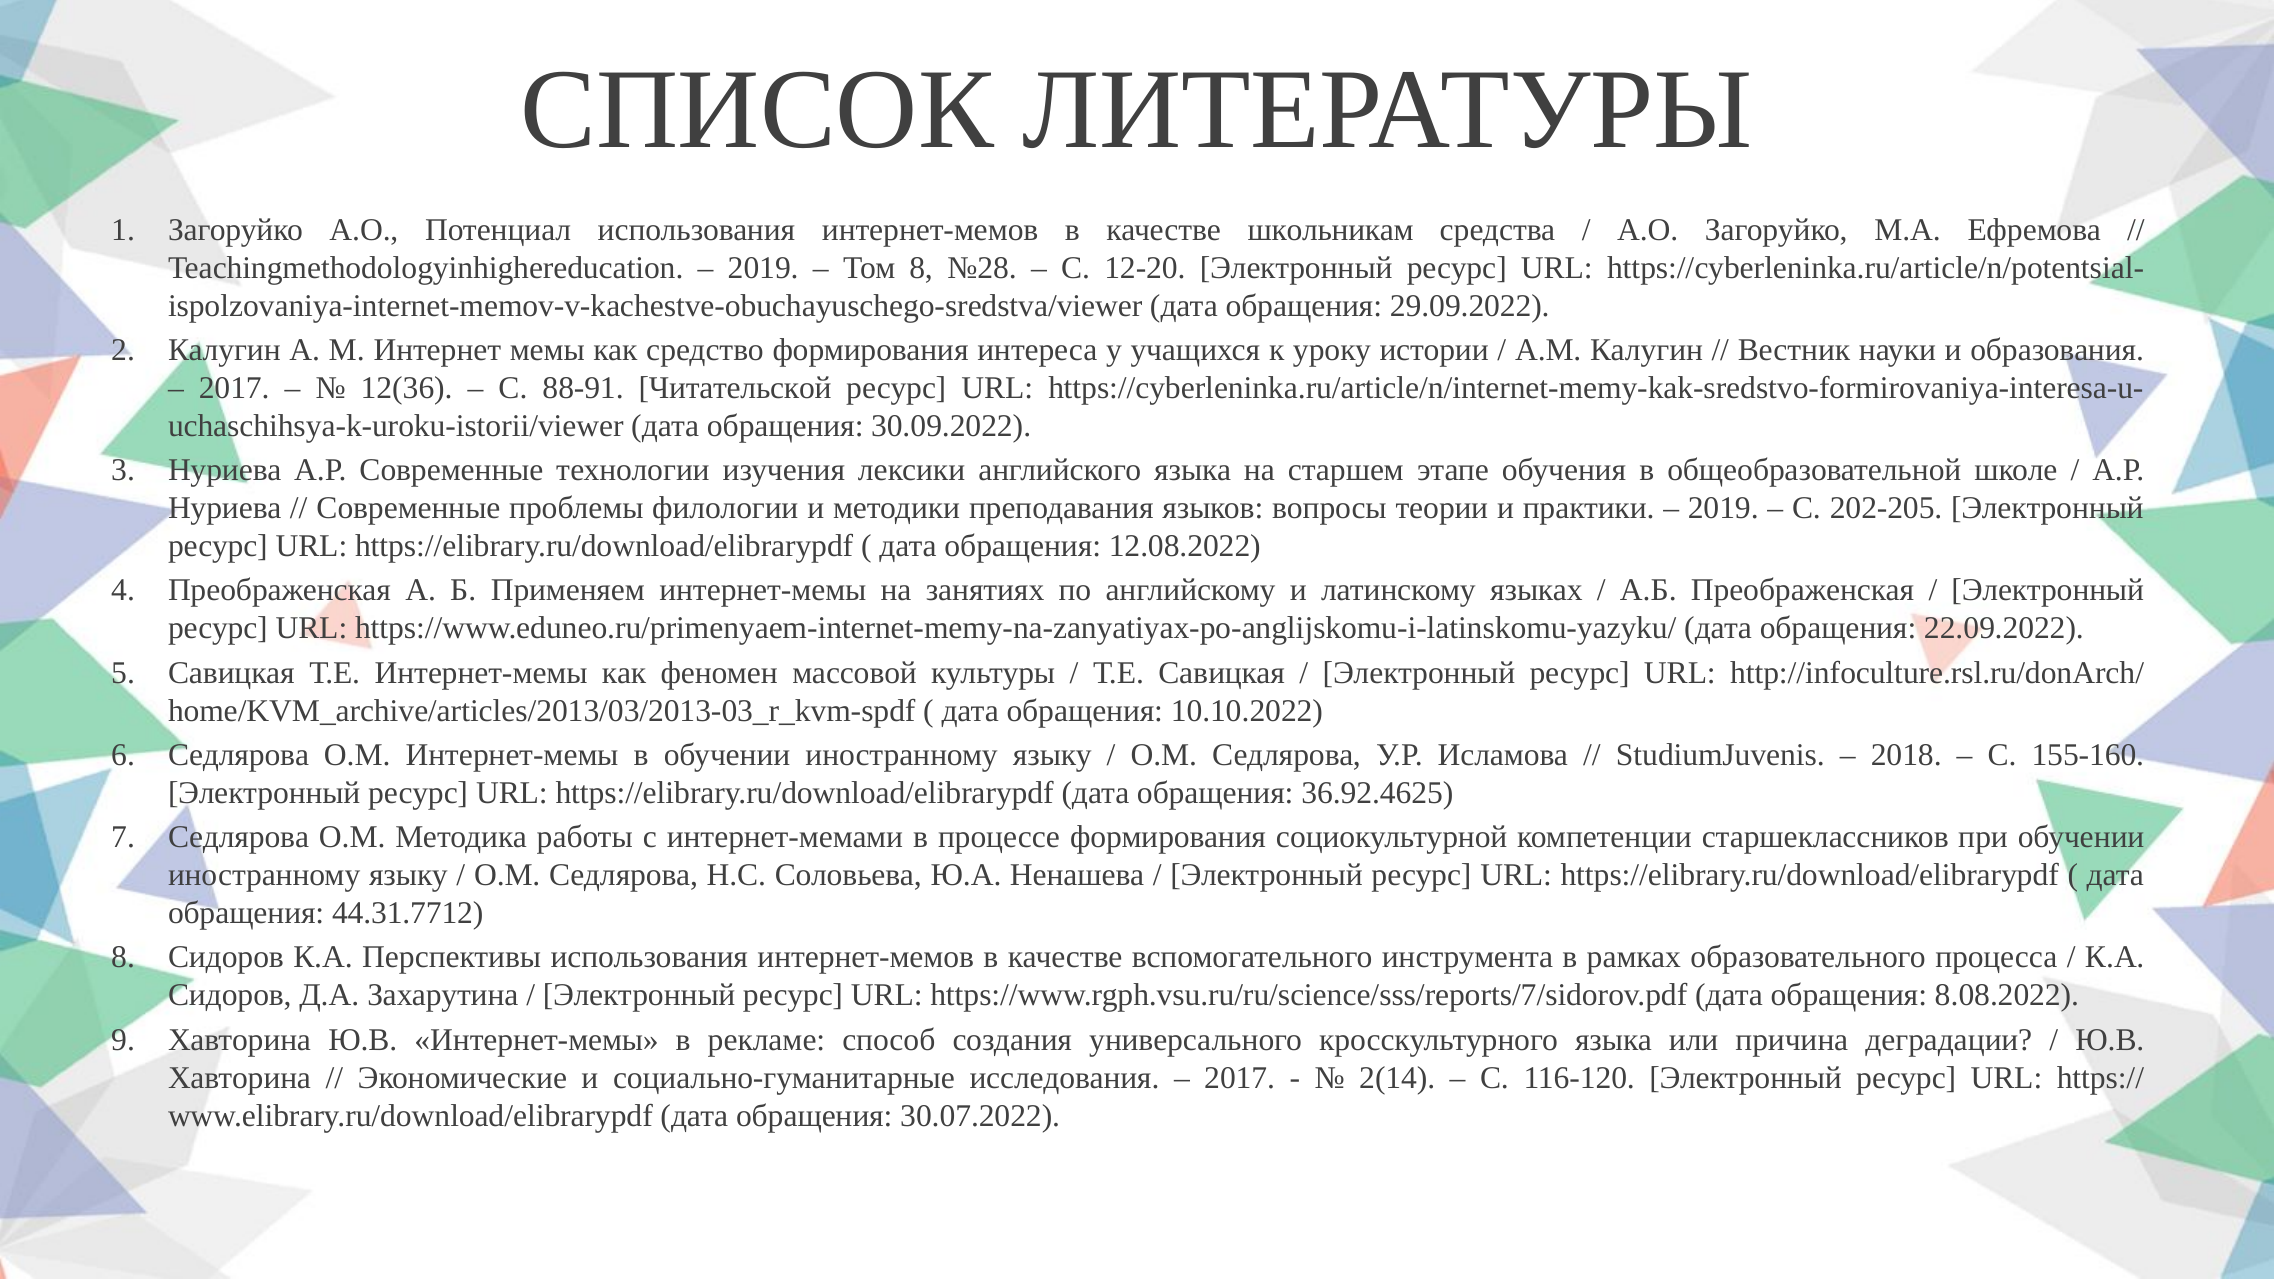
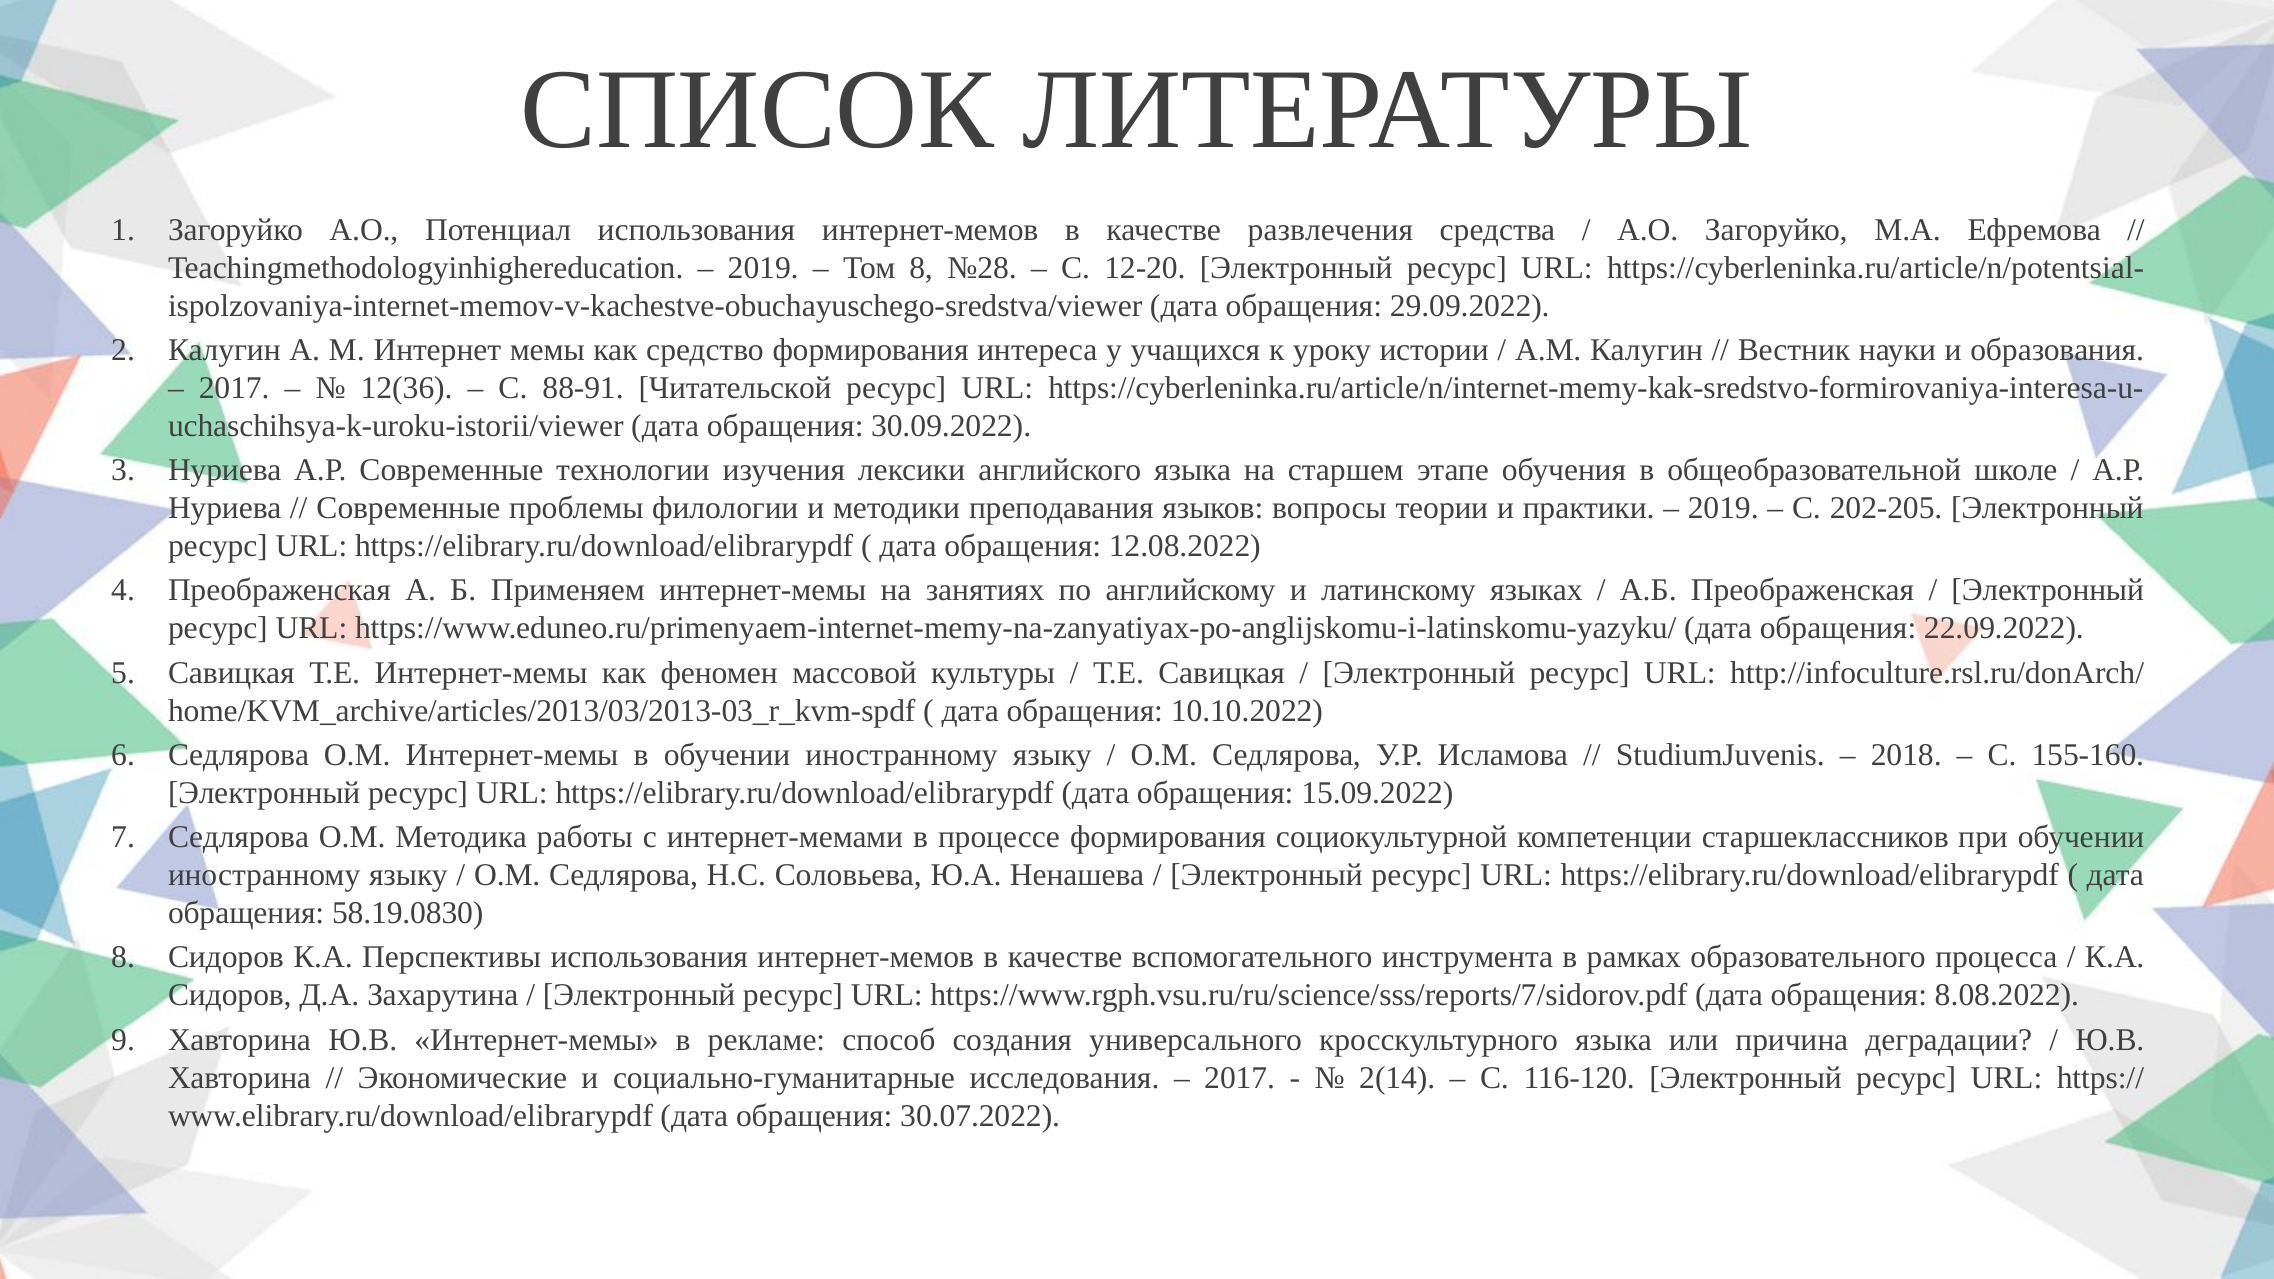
школьникам: школьникам -> развлечения
36.92.4625: 36.92.4625 -> 15.09.2022
44.31.7712: 44.31.7712 -> 58.19.0830
